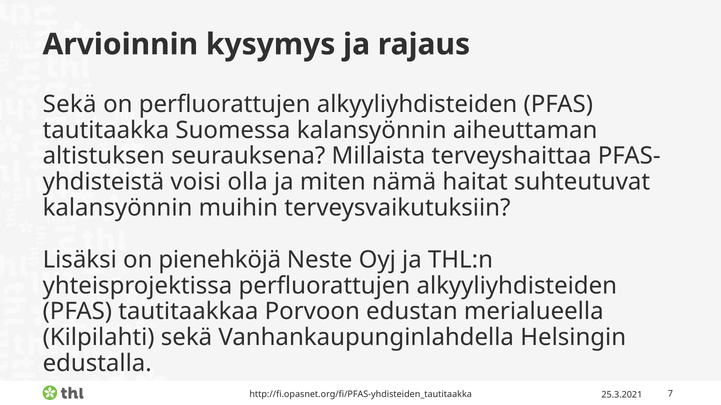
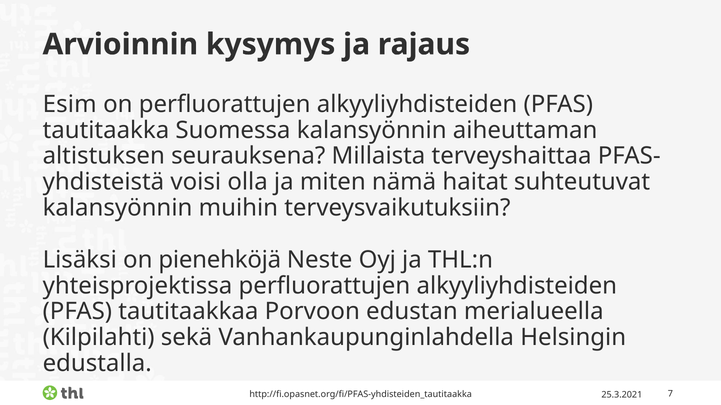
Sekä at (70, 104): Sekä -> Esim
